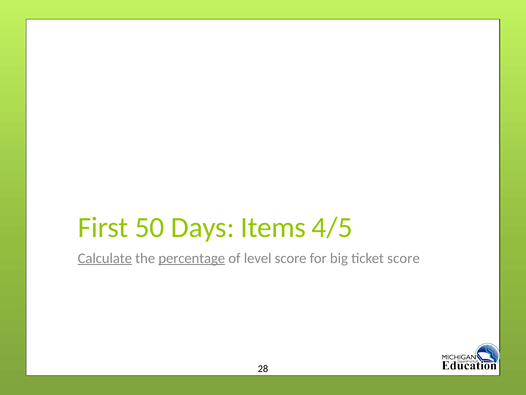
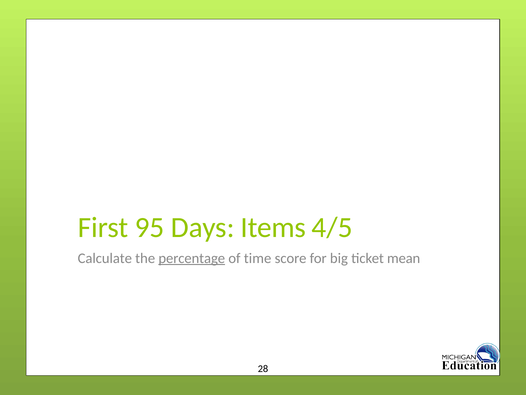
50: 50 -> 95
Calculate underline: present -> none
level: level -> time
ticket score: score -> mean
